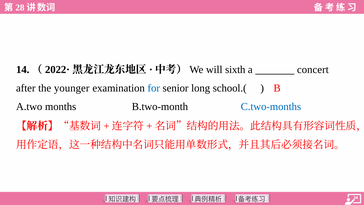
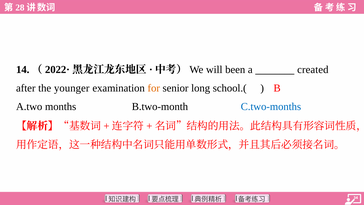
sixth: sixth -> been
concert: concert -> created
for colour: blue -> orange
